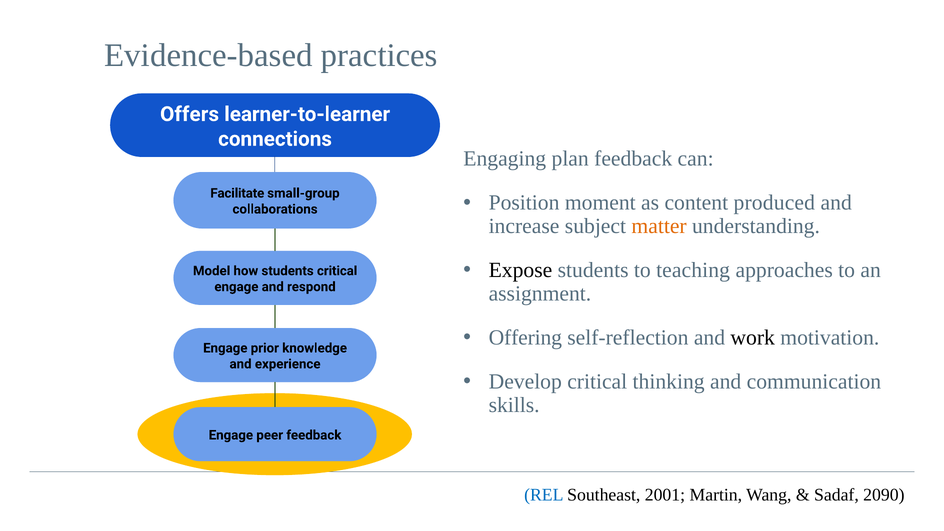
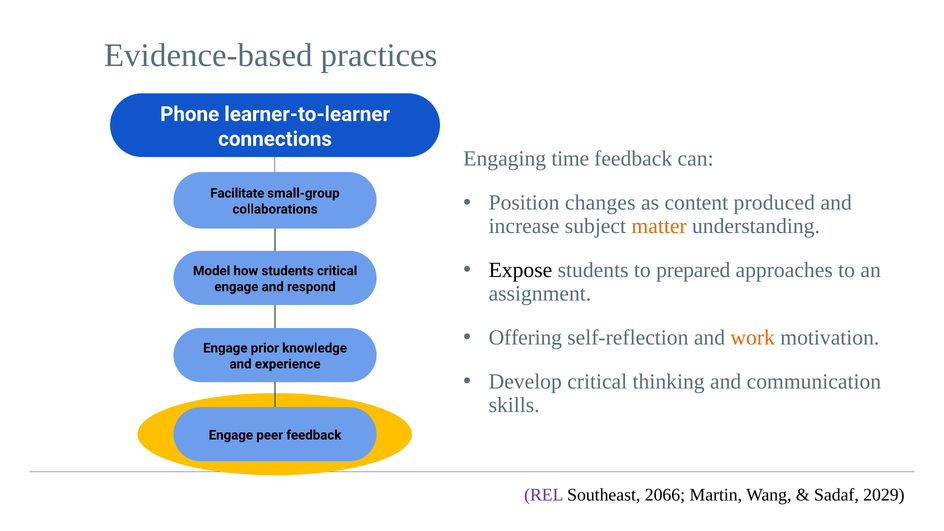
Offers: Offers -> Phone
plan: plan -> time
moment: moment -> changes
teaching: teaching -> prepared
work colour: black -> orange
REL colour: blue -> purple
2001: 2001 -> 2066
2090: 2090 -> 2029
